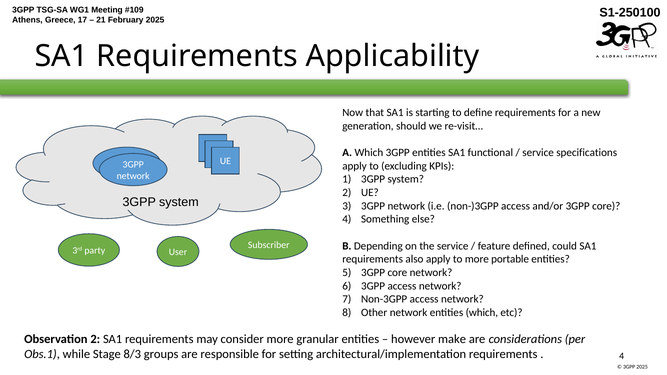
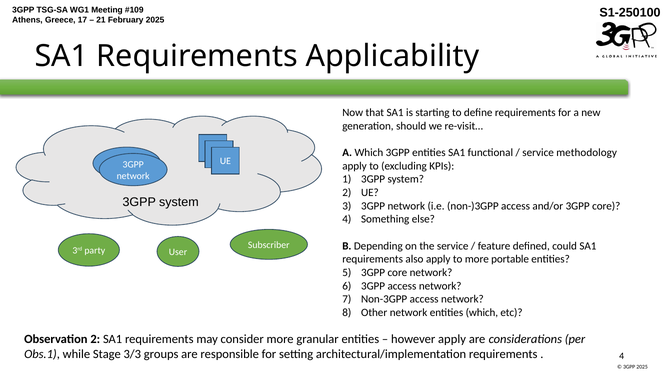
specifications: specifications -> methodology
however make: make -> apply
8/3: 8/3 -> 3/3
